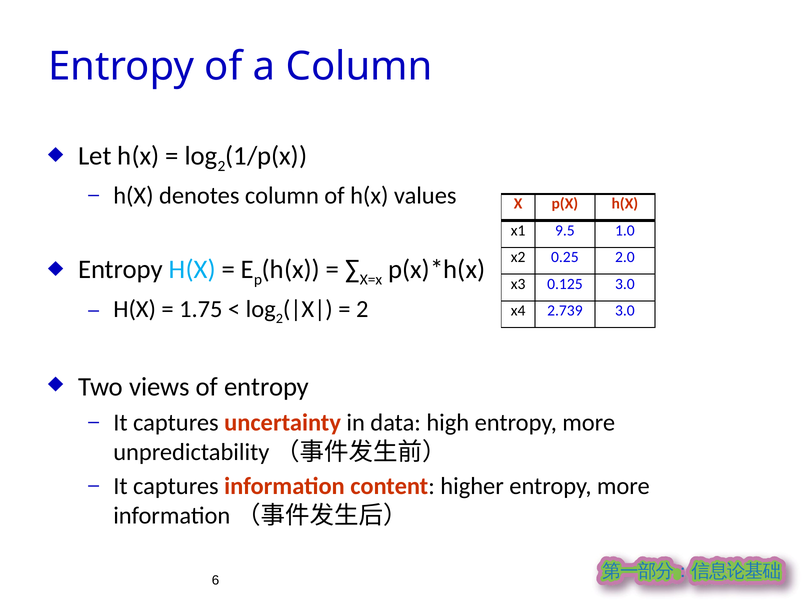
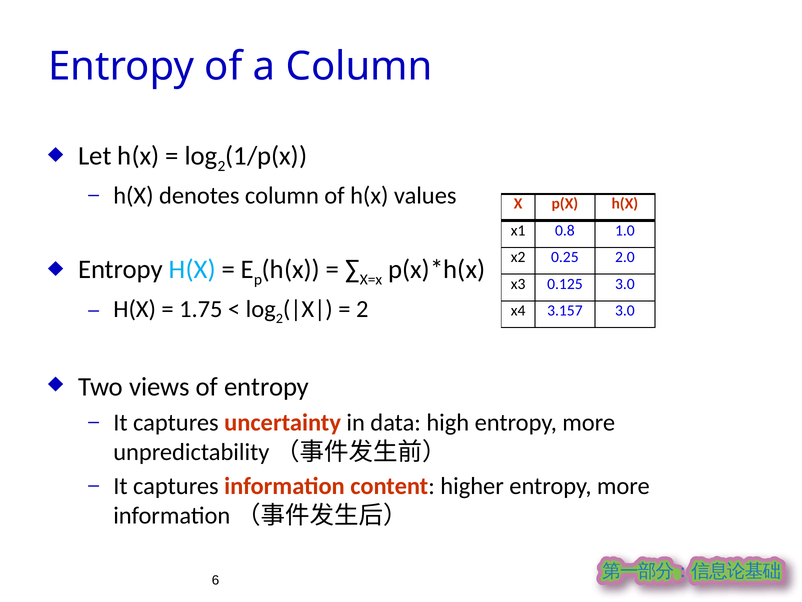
9.5: 9.5 -> 0.8
2.739: 2.739 -> 3.157
